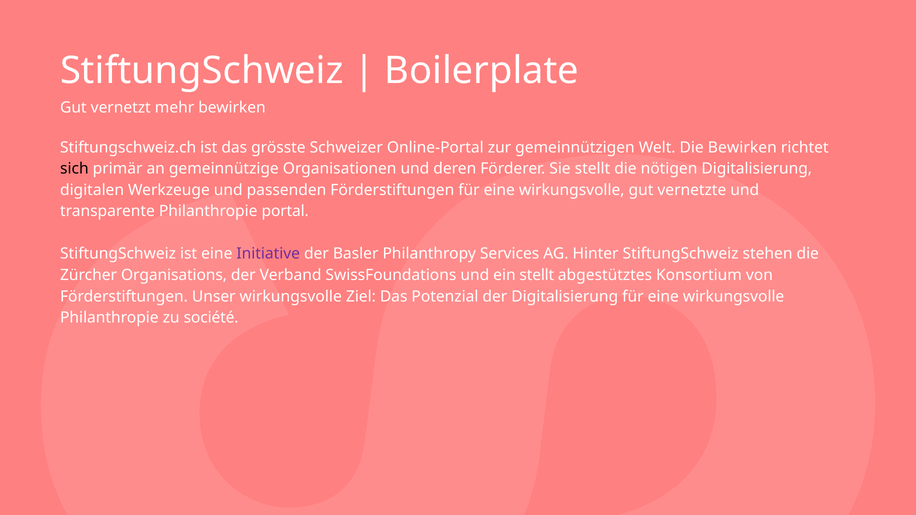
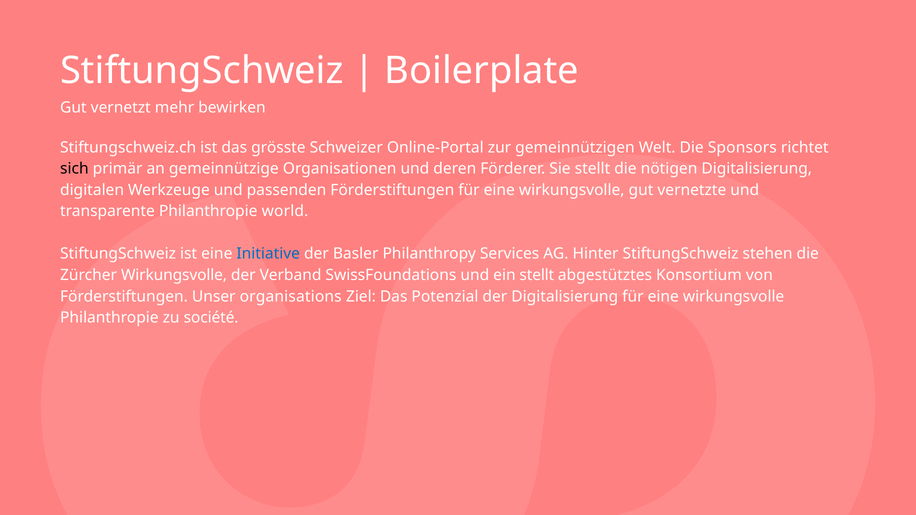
Die Bewirken: Bewirken -> Sponsors
portal: portal -> world
Initiative colour: purple -> blue
Zürcher Organisations: Organisations -> Wirkungsvolle
Unser wirkungsvolle: wirkungsvolle -> organisations
